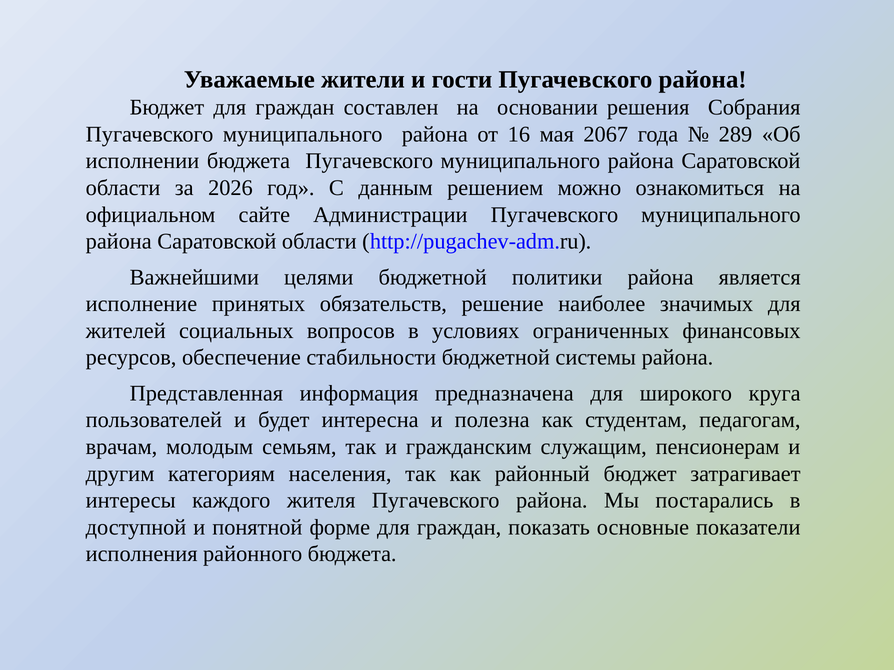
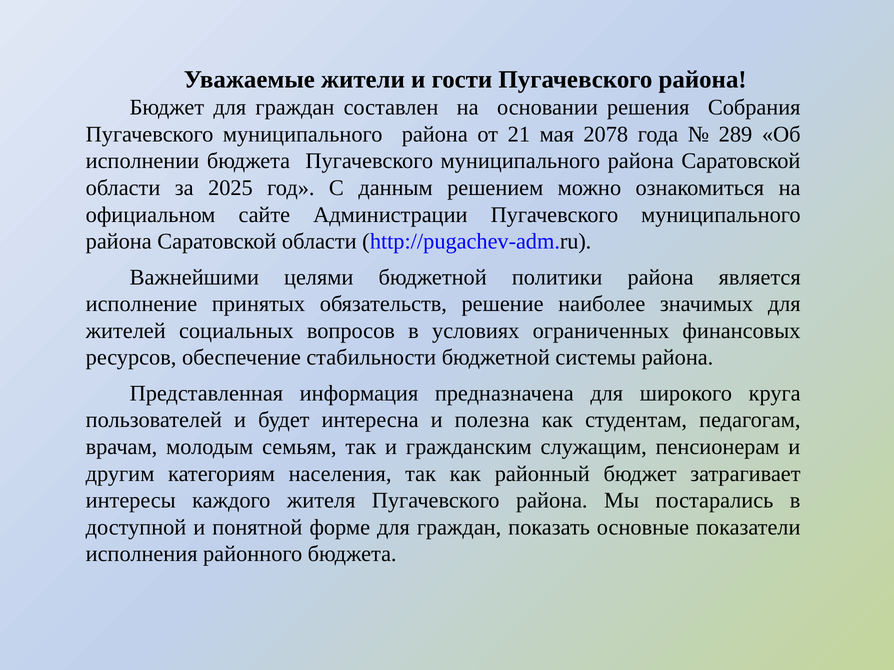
16: 16 -> 21
2067: 2067 -> 2078
2026: 2026 -> 2025
